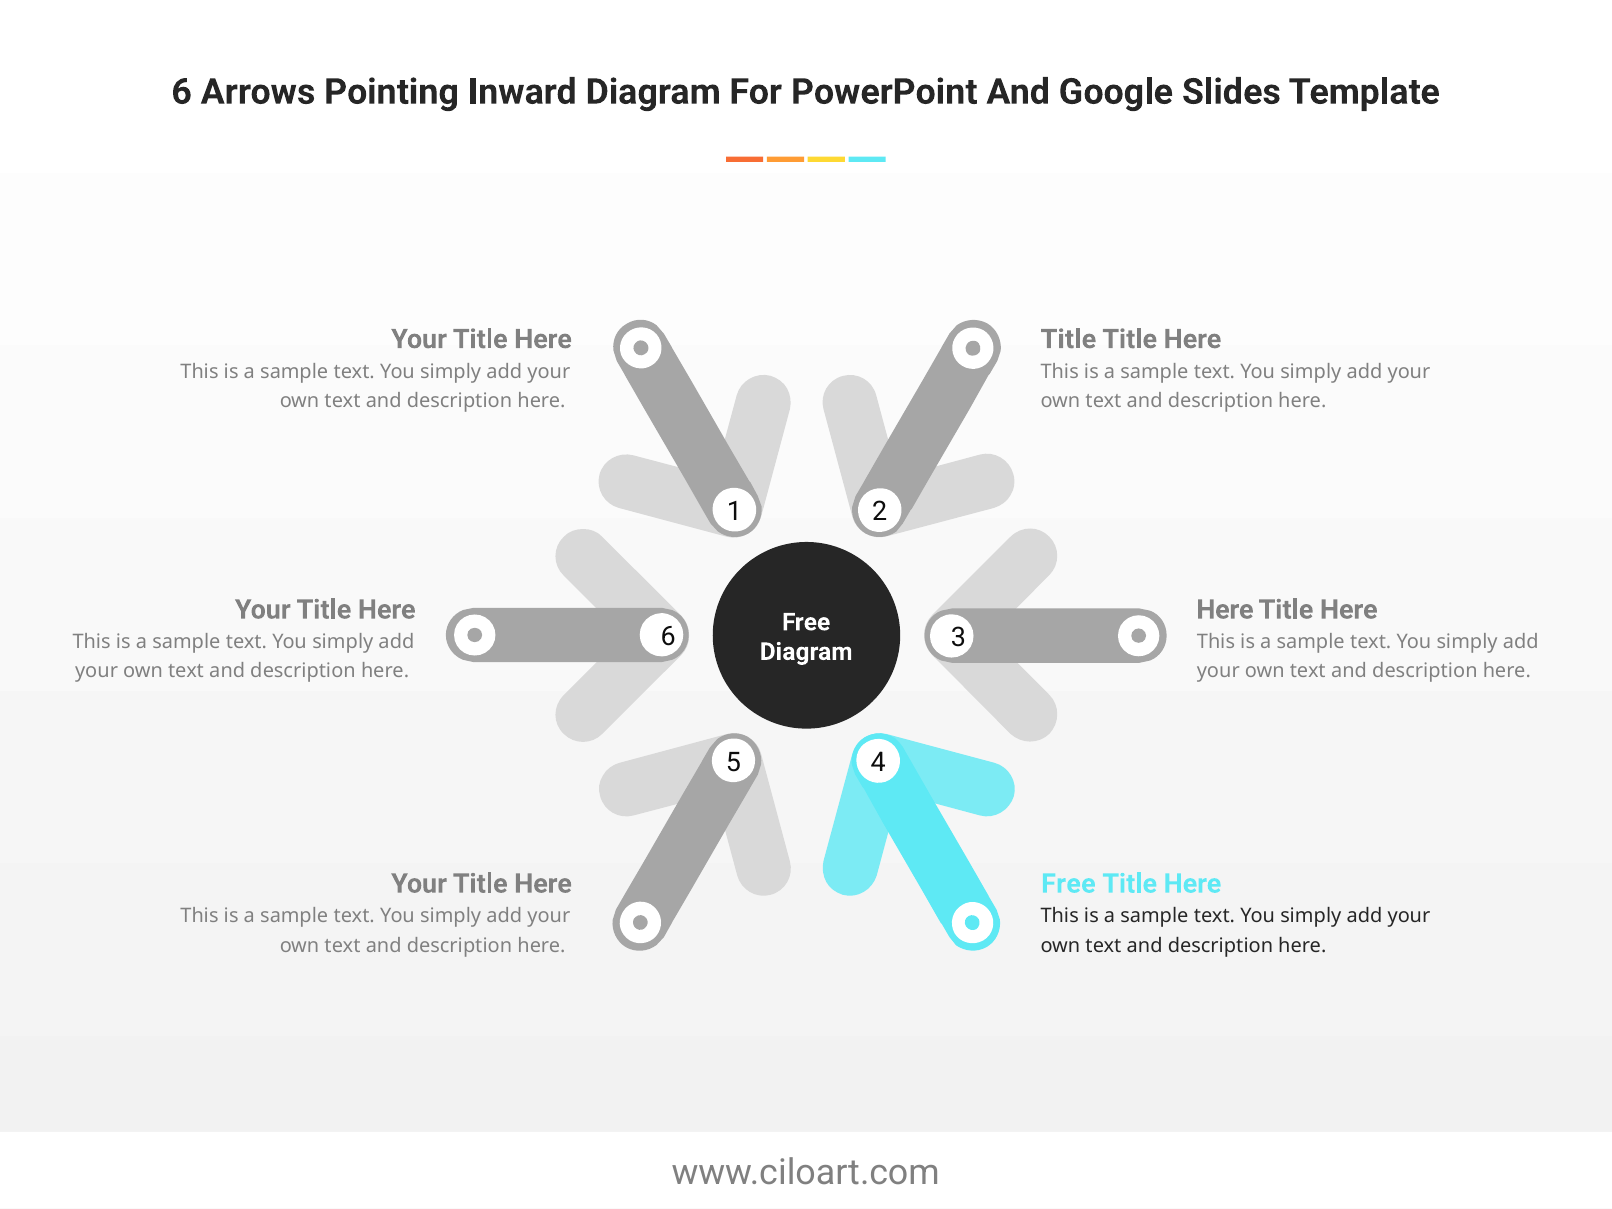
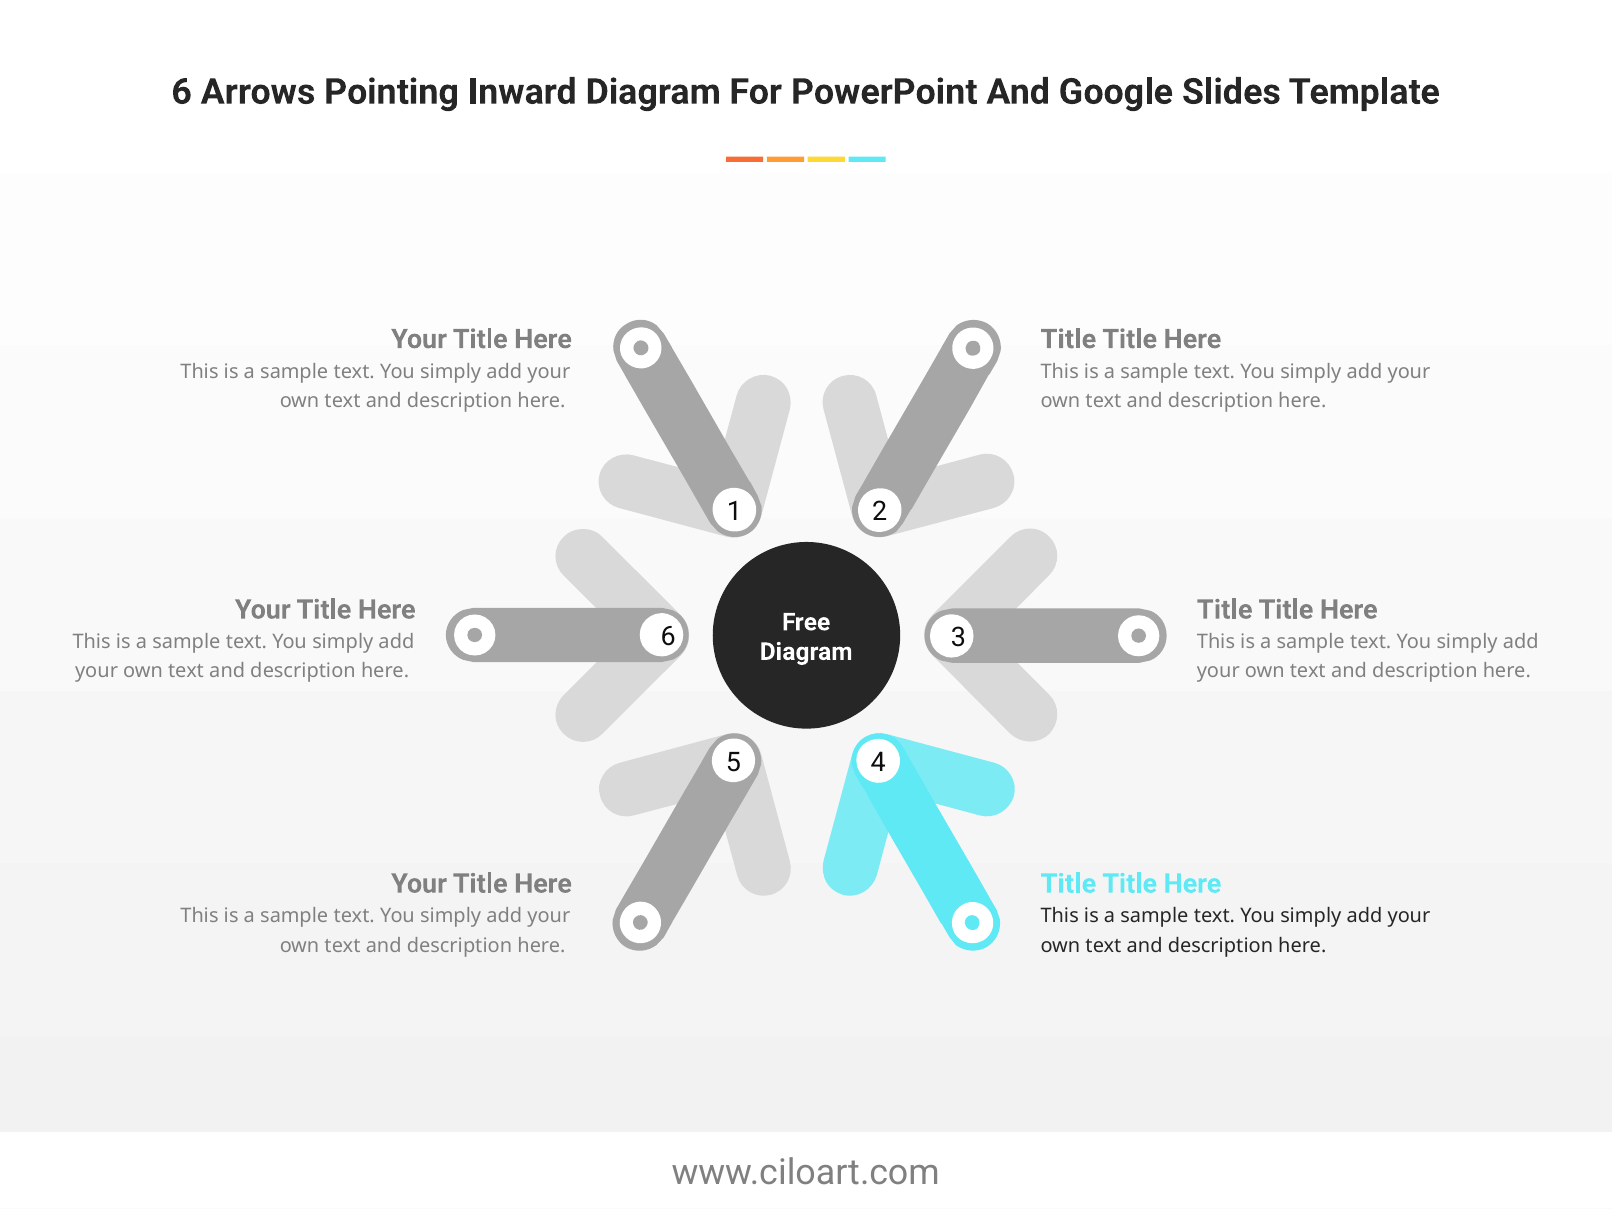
Here at (1225, 610): Here -> Title
Free at (1068, 884): Free -> Title
